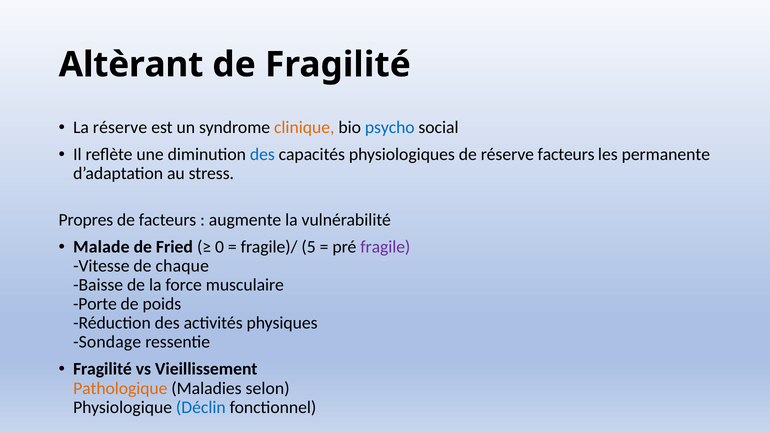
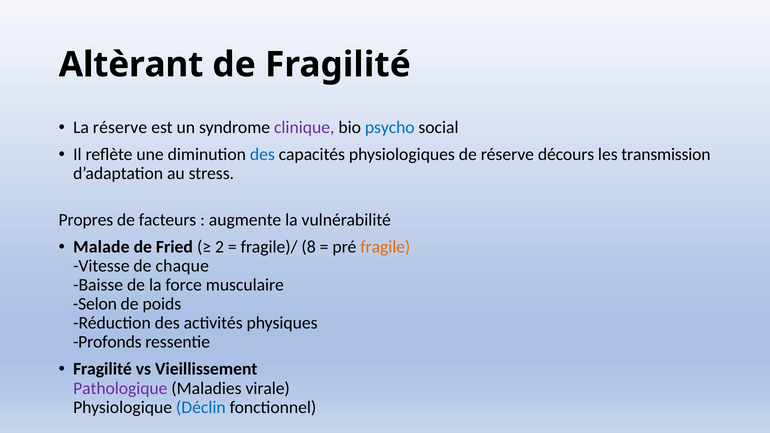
clinique colour: orange -> purple
réserve facteurs: facteurs -> décours
permanente: permanente -> transmission
0: 0 -> 2
5: 5 -> 8
fragile colour: purple -> orange
Porte: Porte -> Selon
Sondage: Sondage -> Profonds
Pathologique colour: orange -> purple
selon: selon -> virale
